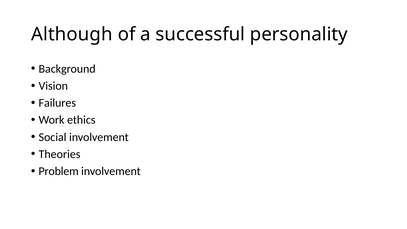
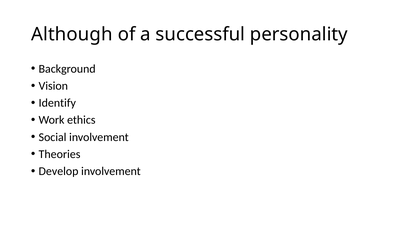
Failures: Failures -> Identify
Problem: Problem -> Develop
